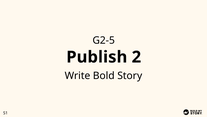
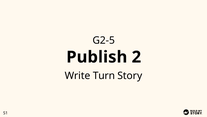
Bold: Bold -> Turn
